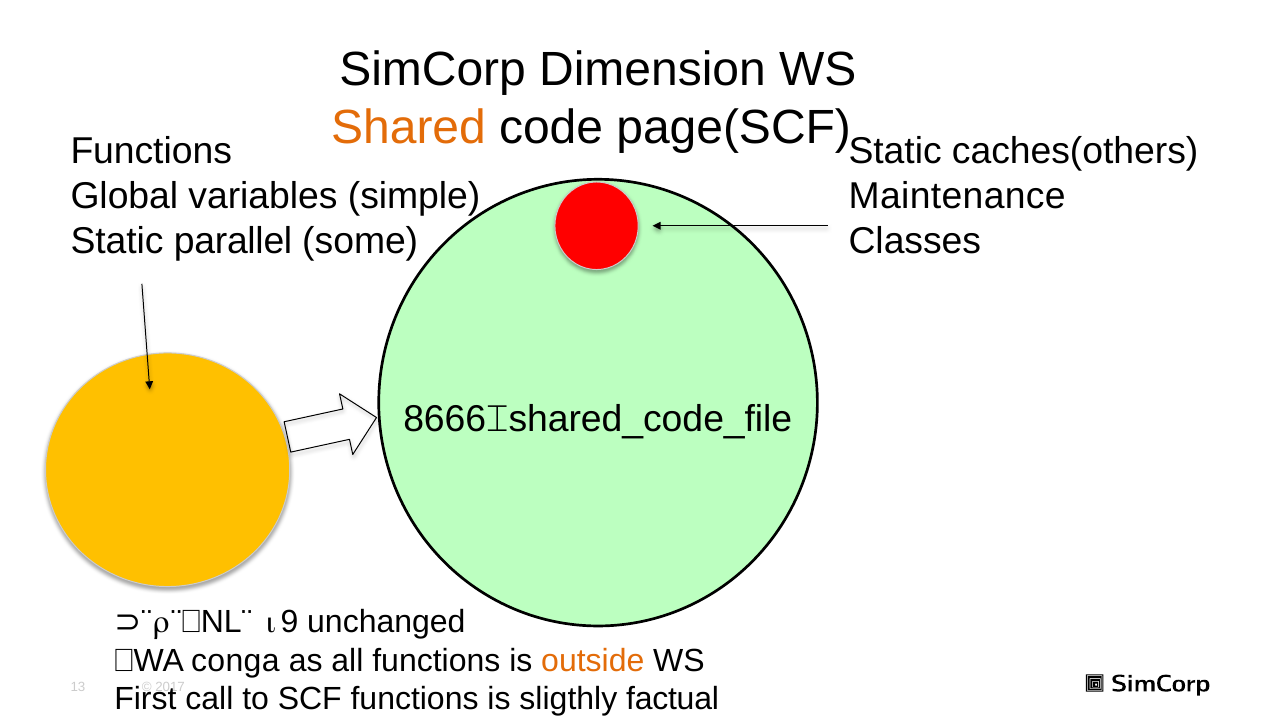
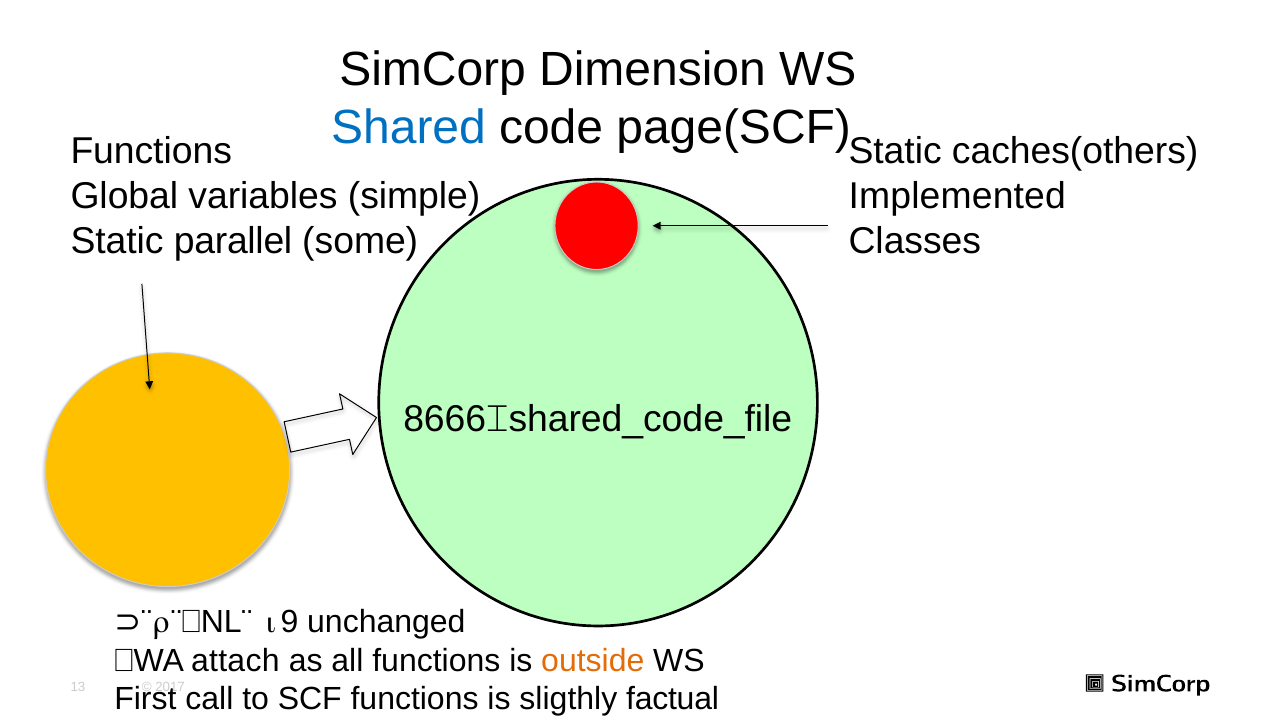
Shared colour: orange -> blue
Maintenance: Maintenance -> Implemented
conga: conga -> attach
